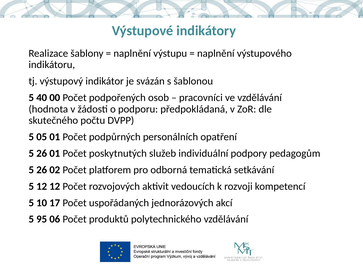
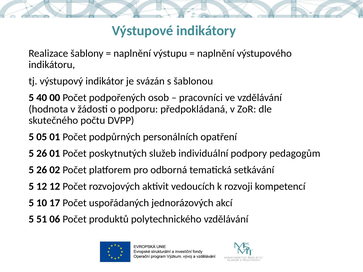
95: 95 -> 51
